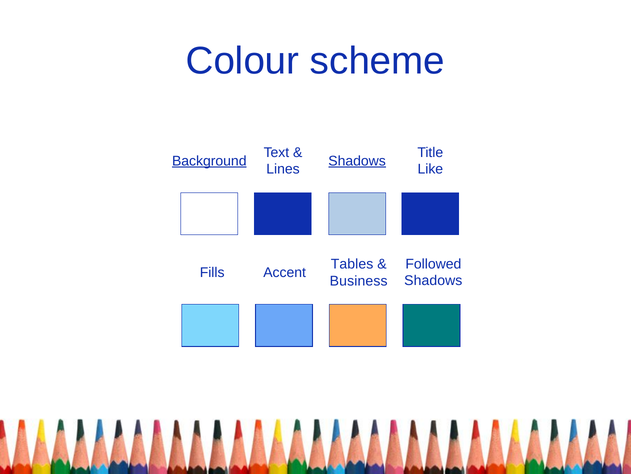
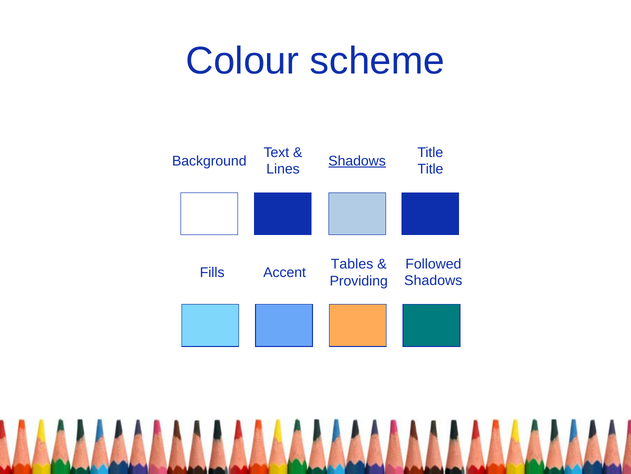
Background underline: present -> none
Like at (430, 169): Like -> Title
Business: Business -> Providing
